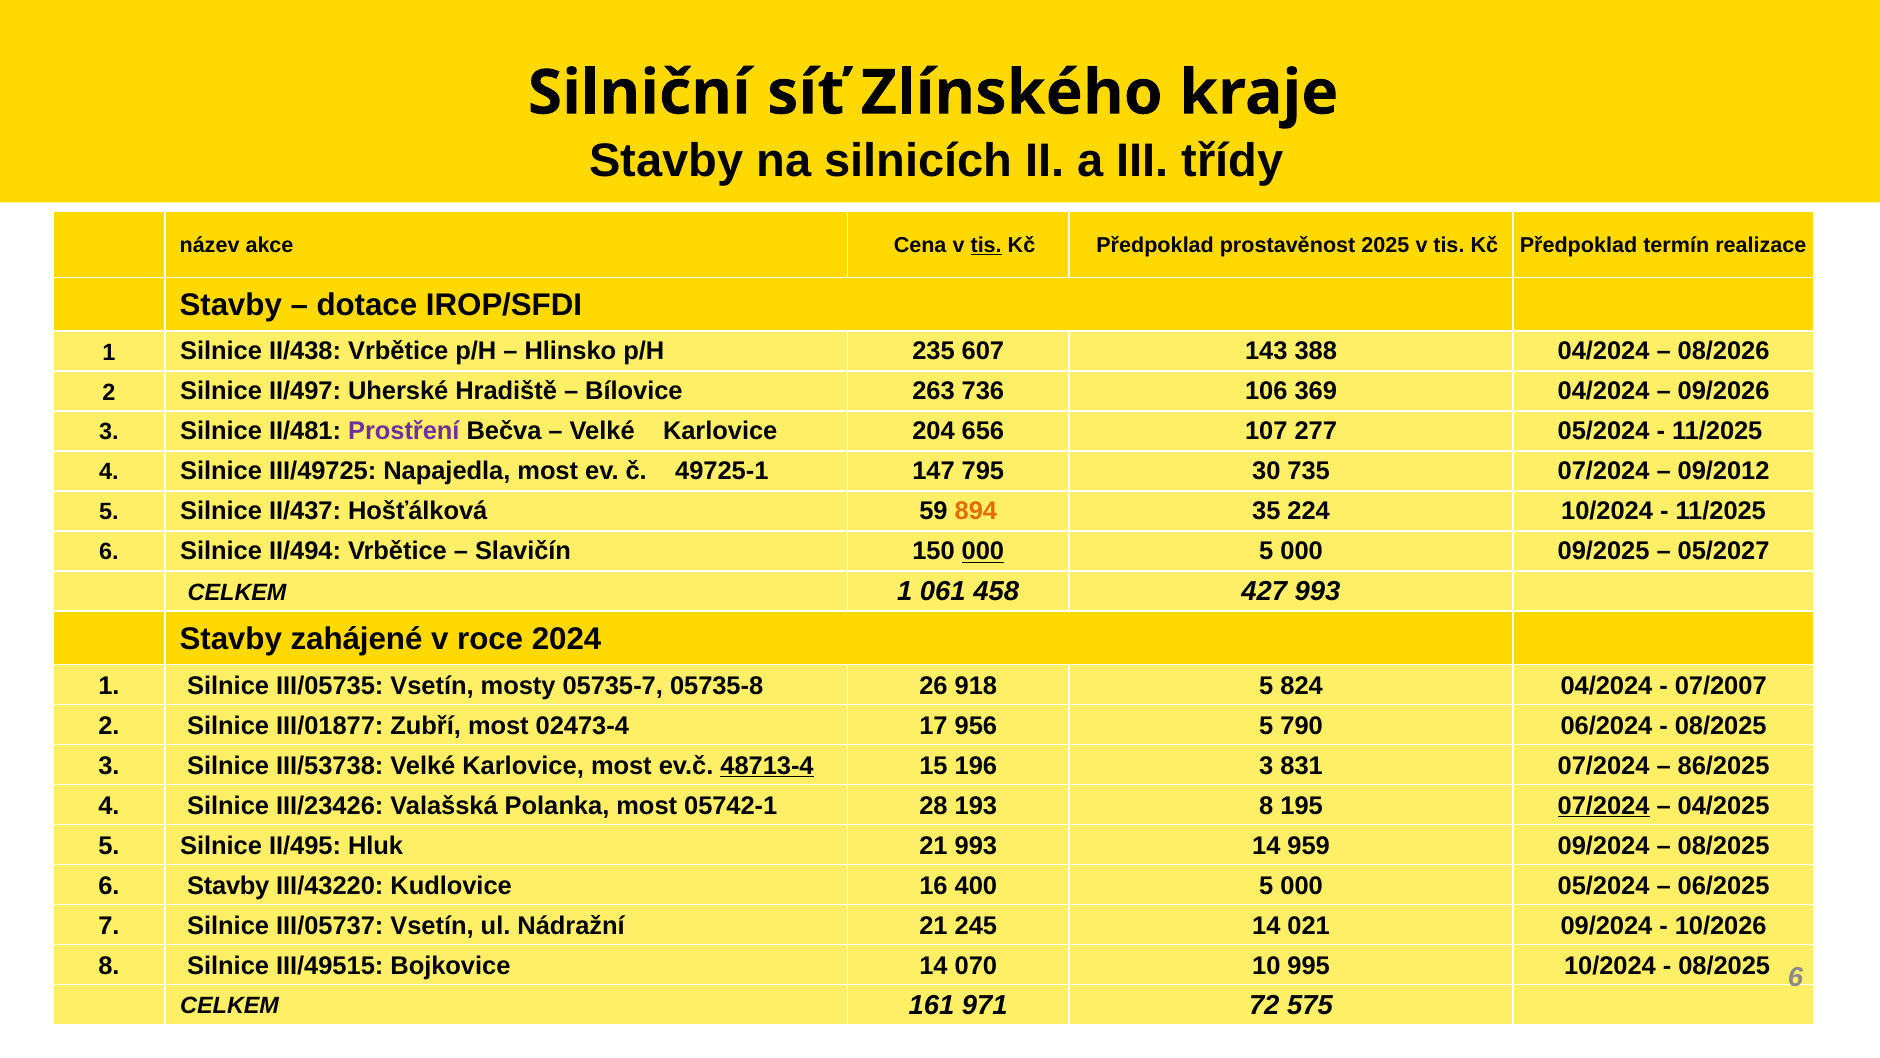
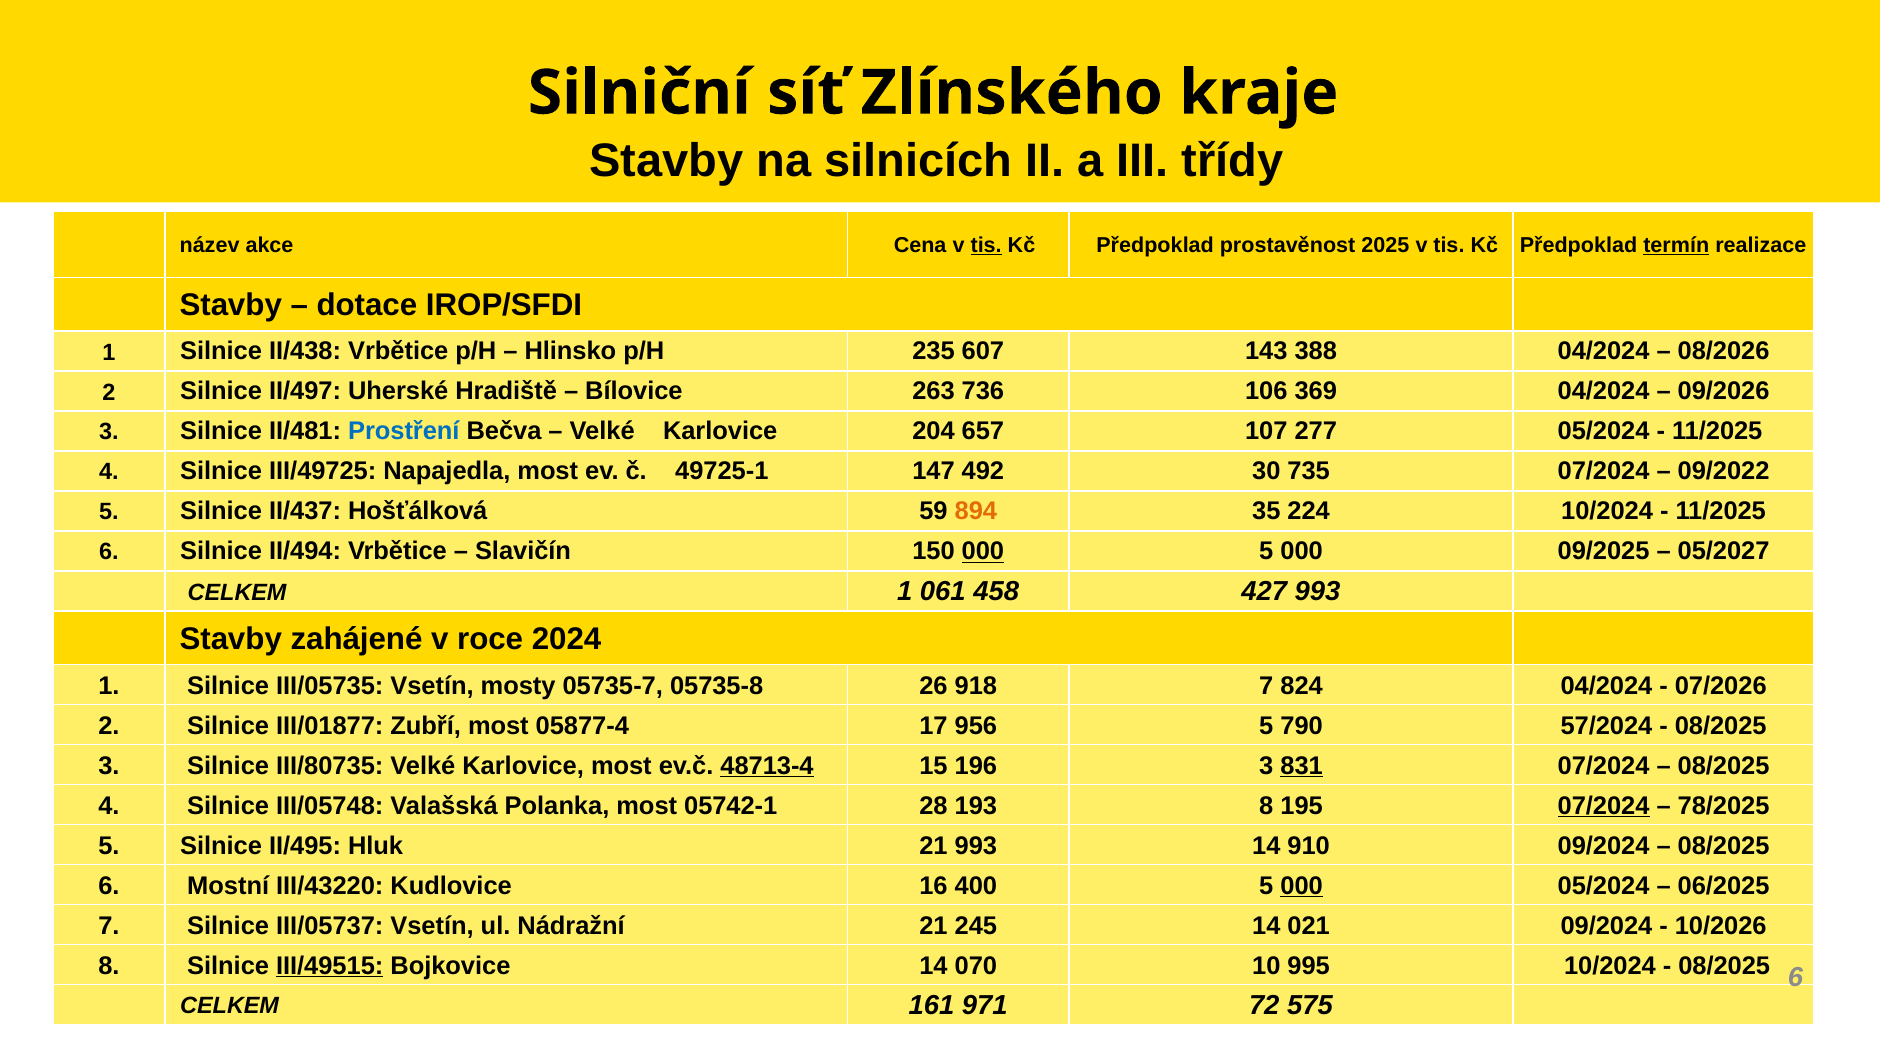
termín underline: none -> present
Prostření colour: purple -> blue
656: 656 -> 657
795: 795 -> 492
09/2012: 09/2012 -> 09/2022
918 5: 5 -> 7
07/2007: 07/2007 -> 07/2026
02473-4: 02473-4 -> 05877-4
06/2024: 06/2024 -> 57/2024
III/53738: III/53738 -> III/80735
831 underline: none -> present
86/2025 at (1724, 765): 86/2025 -> 08/2025
III/23426: III/23426 -> III/05748
04/2025: 04/2025 -> 78/2025
959: 959 -> 910
6 Stavby: Stavby -> Mostní
000 at (1302, 885) underline: none -> present
III/49515 underline: none -> present
